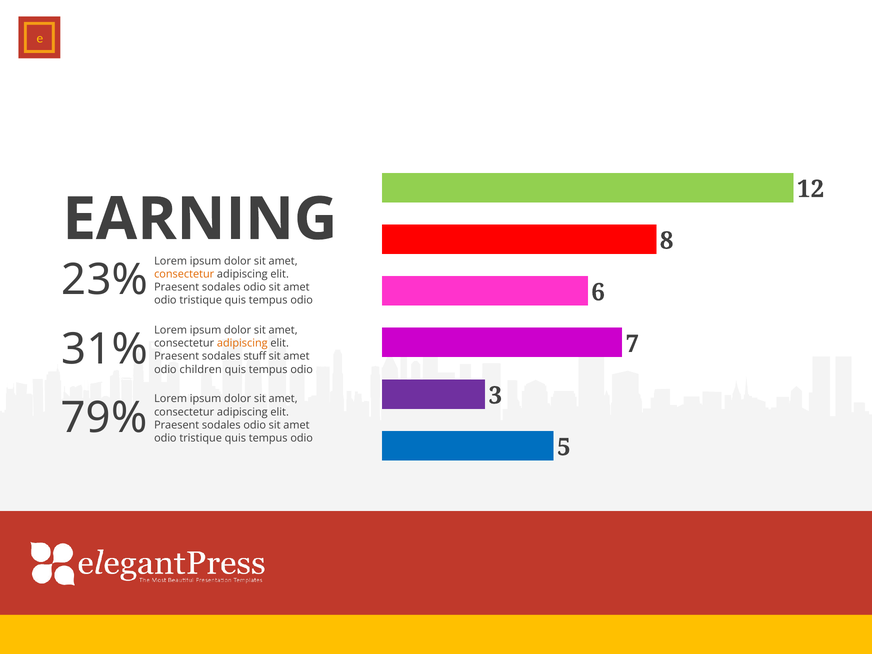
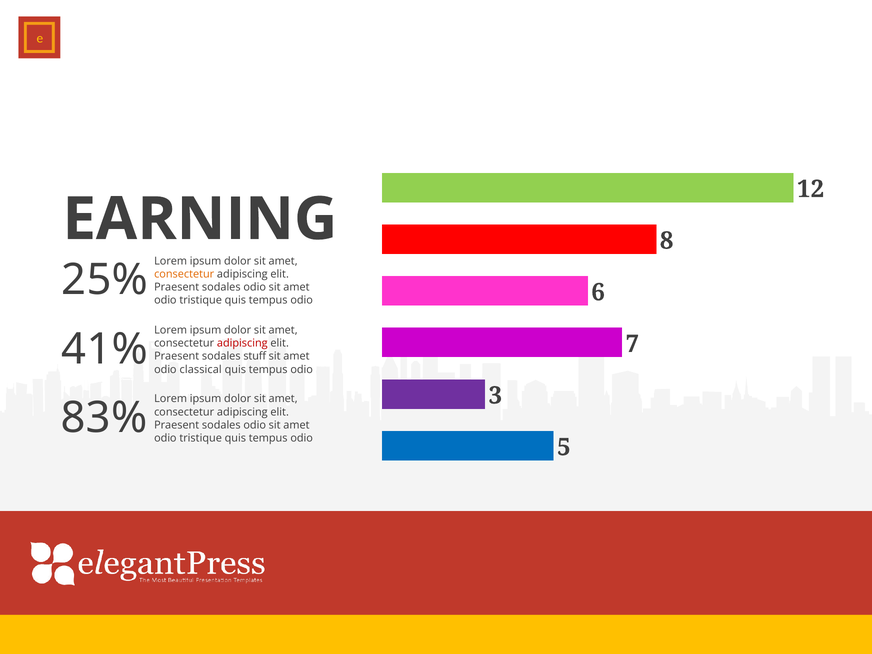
23%: 23% -> 25%
31%: 31% -> 41%
adipiscing at (242, 343) colour: orange -> red
children: children -> classical
79%: 79% -> 83%
